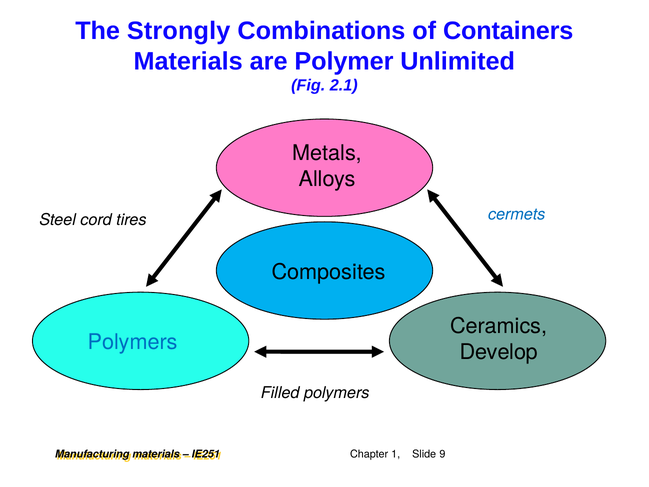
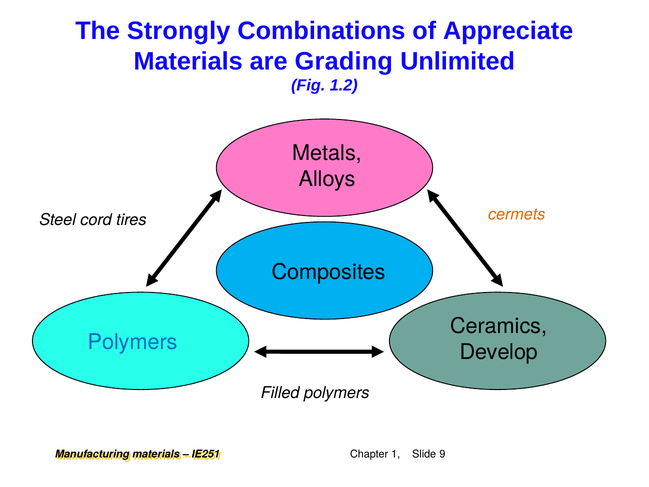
Containers: Containers -> Appreciate
Polymer: Polymer -> Grading
2.1: 2.1 -> 1.2
cermets colour: blue -> orange
